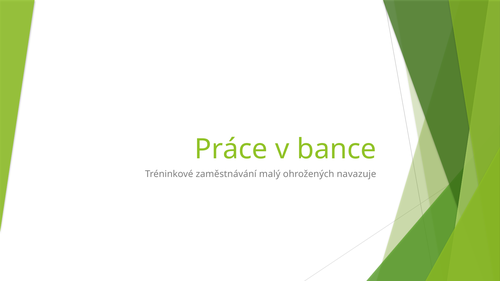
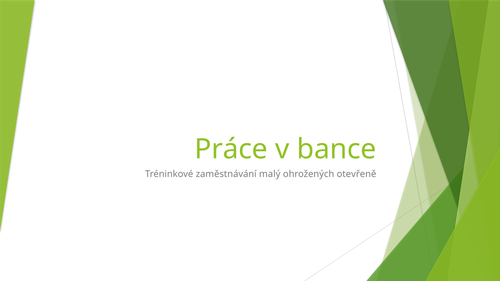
navazuje: navazuje -> otevřeně
